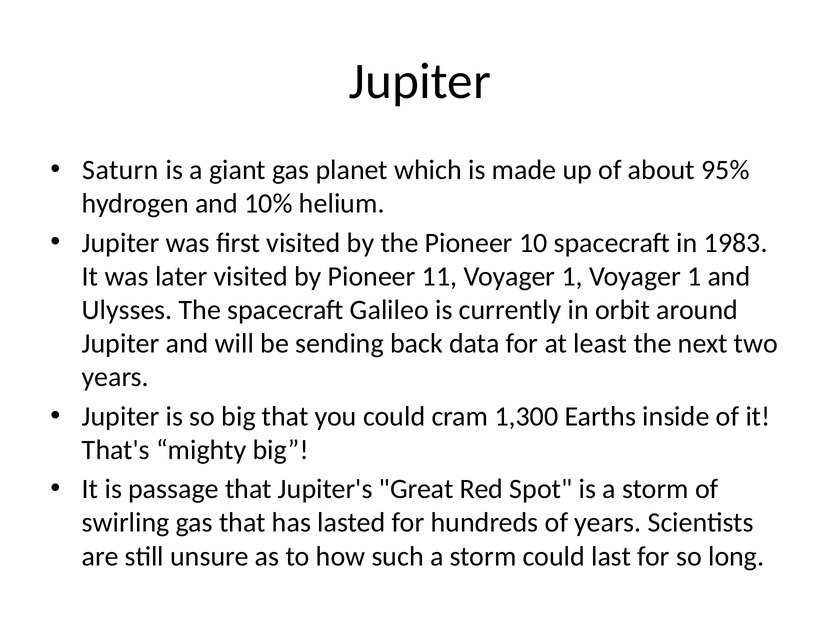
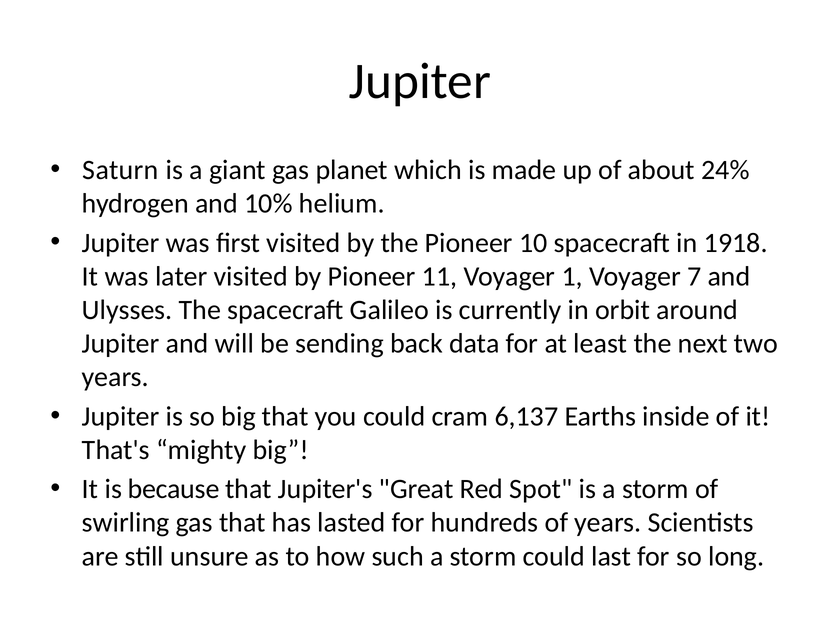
95%: 95% -> 24%
1983: 1983 -> 1918
1 Voyager 1: 1 -> 7
1,300: 1,300 -> 6,137
passage: passage -> because
